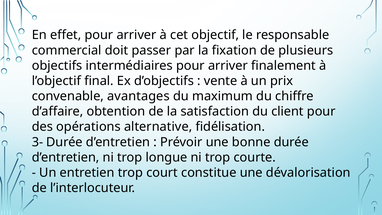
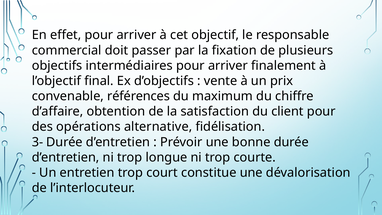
avantages: avantages -> références
